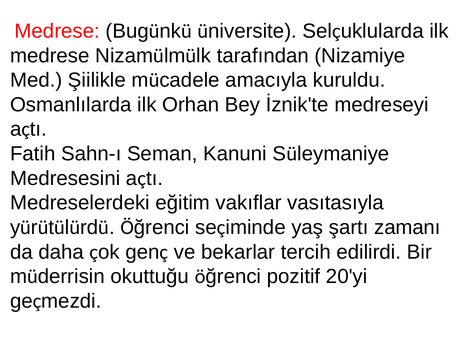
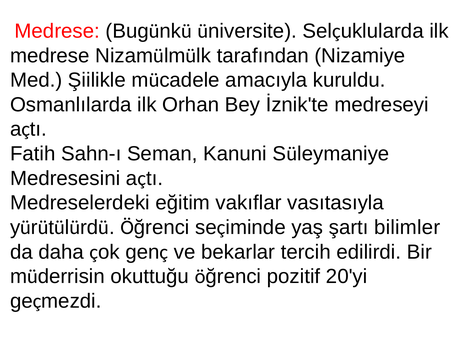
zamanı: zamanı -> bilimler
